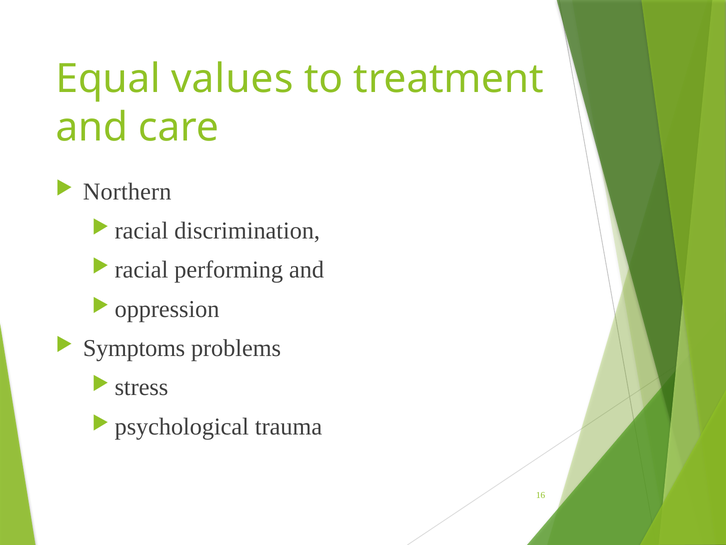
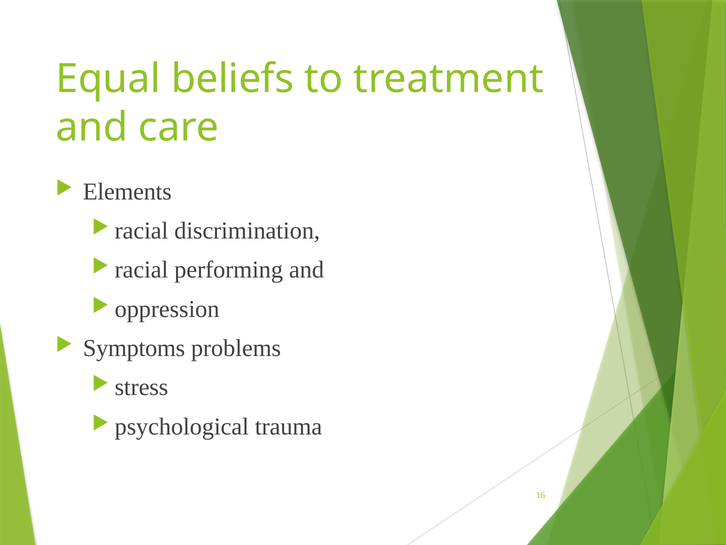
values: values -> beliefs
Northern: Northern -> Elements
